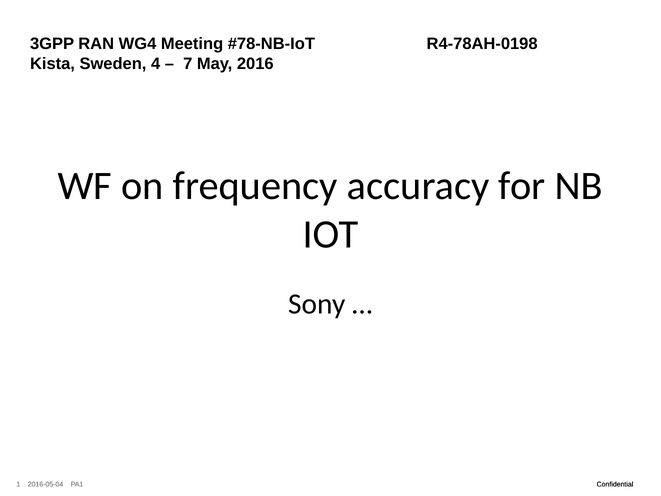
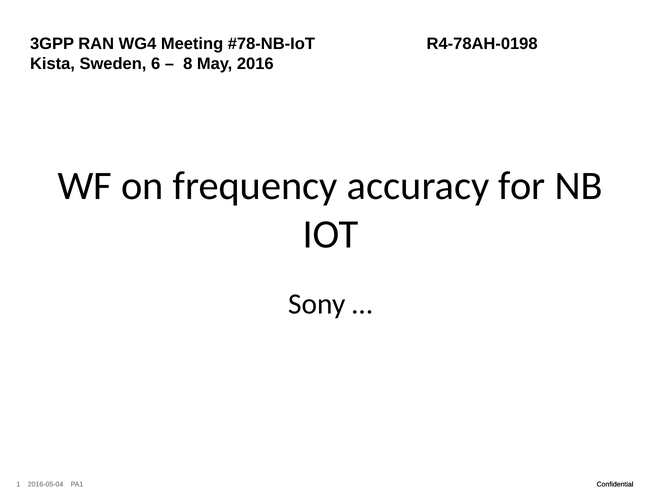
4: 4 -> 6
7: 7 -> 8
